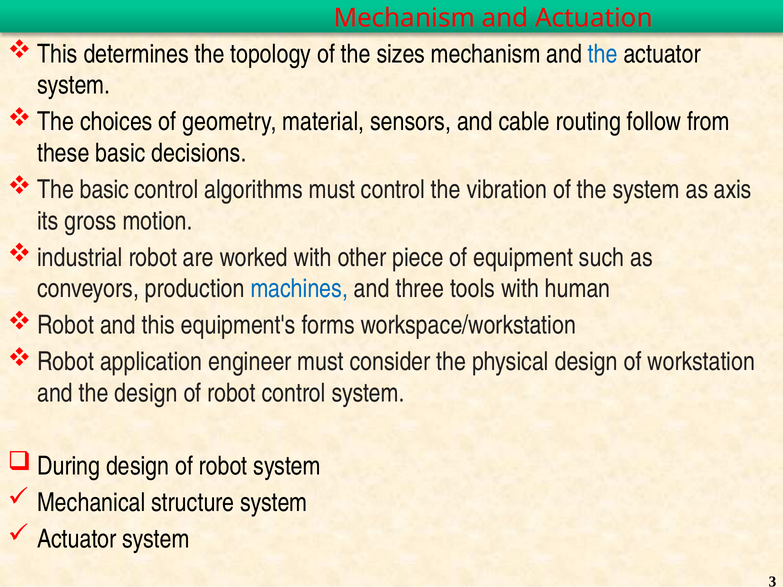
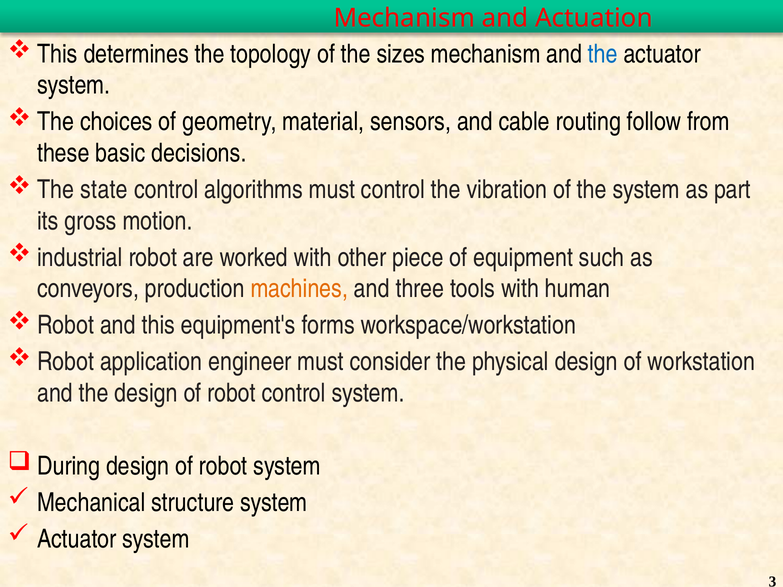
The basic: basic -> state
axis: axis -> part
machines colour: blue -> orange
